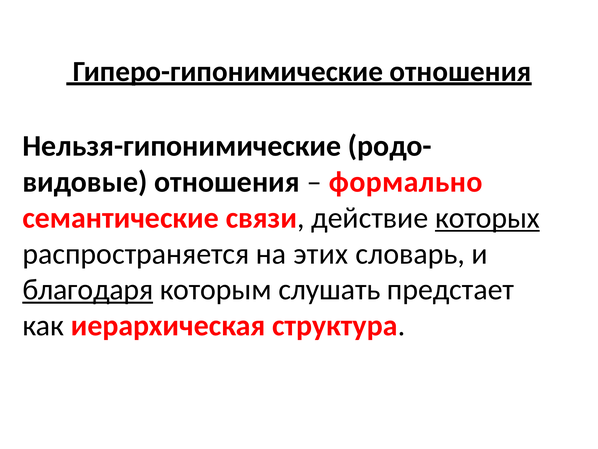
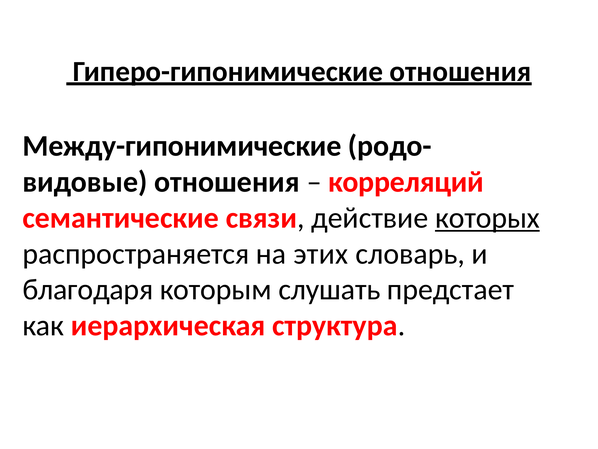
Нельзя-гипонимические: Нельзя-гипонимические -> Между-гипонимические
формально: формально -> корреляций
благодаря underline: present -> none
